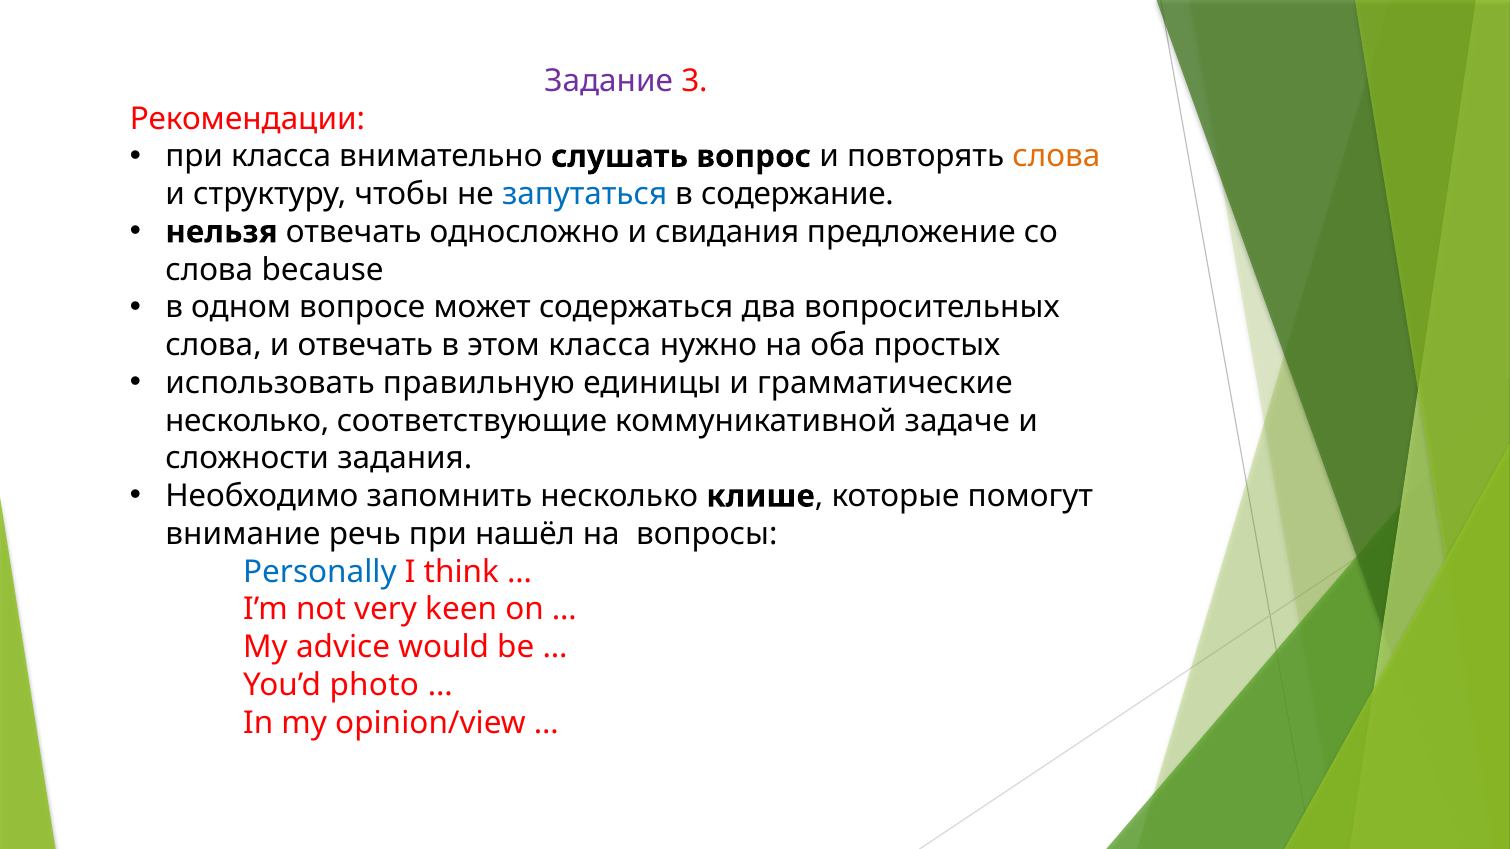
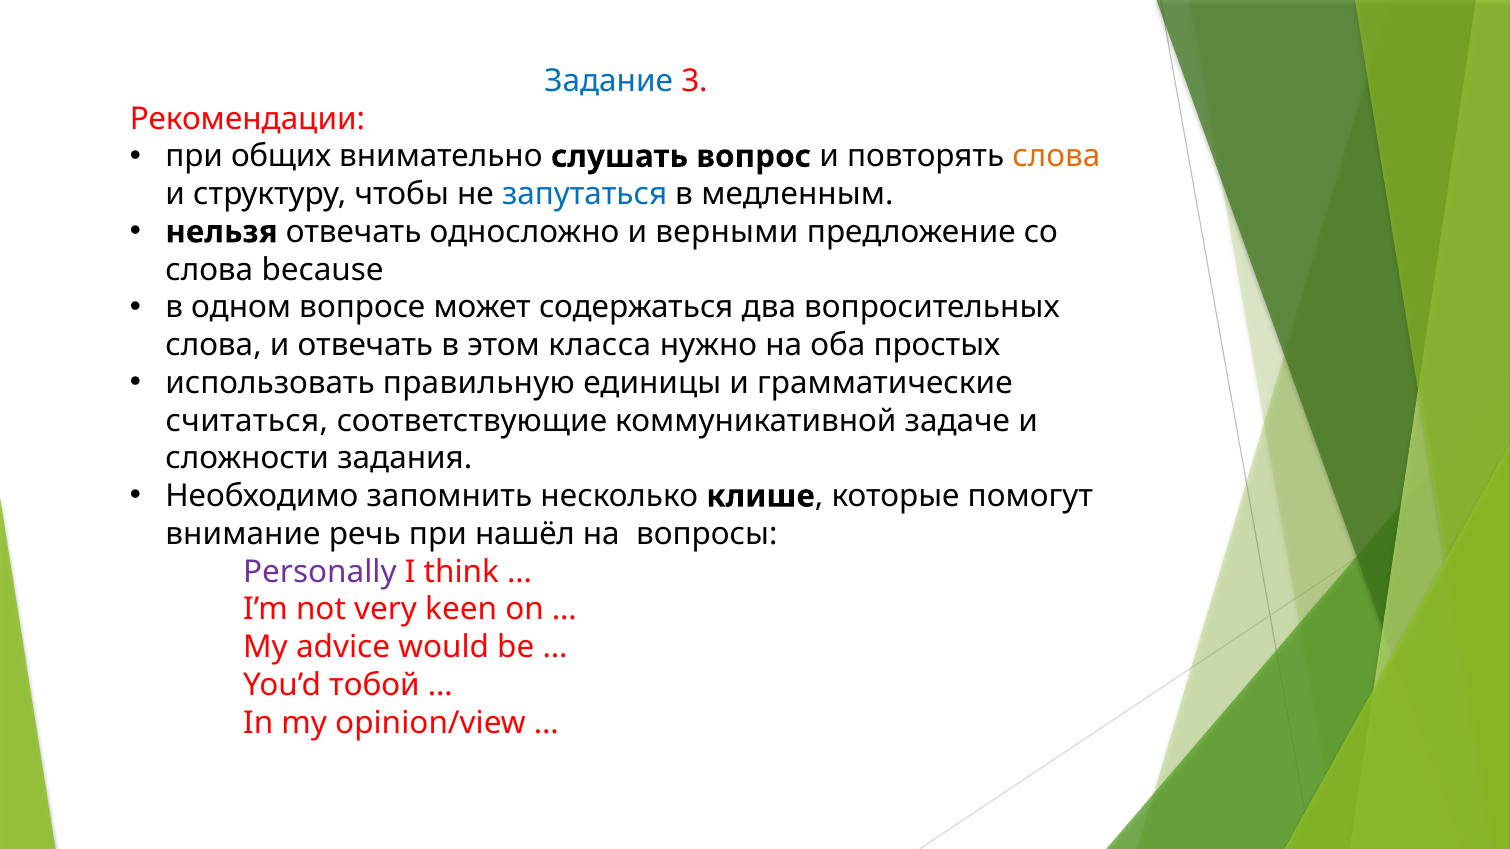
Задание colour: purple -> blue
при класса: класса -> общих
содержание: содержание -> медленным
свидания: свидания -> верными
несколько at (247, 421): несколько -> считаться
Personally colour: blue -> purple
photo: photo -> тобой
